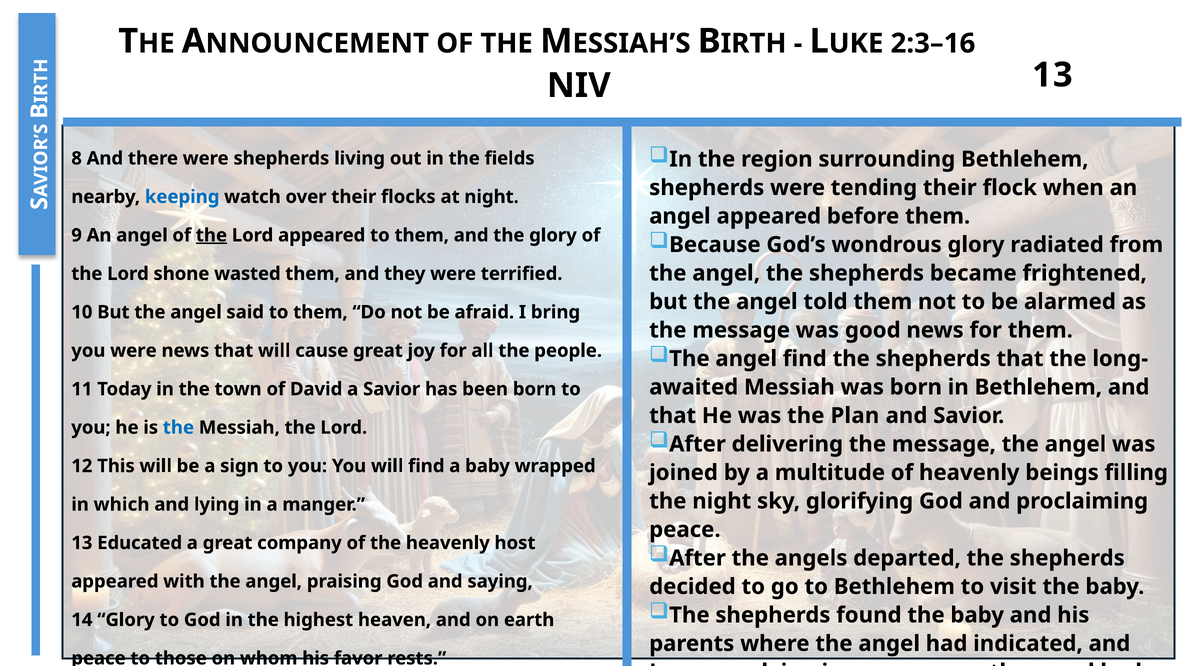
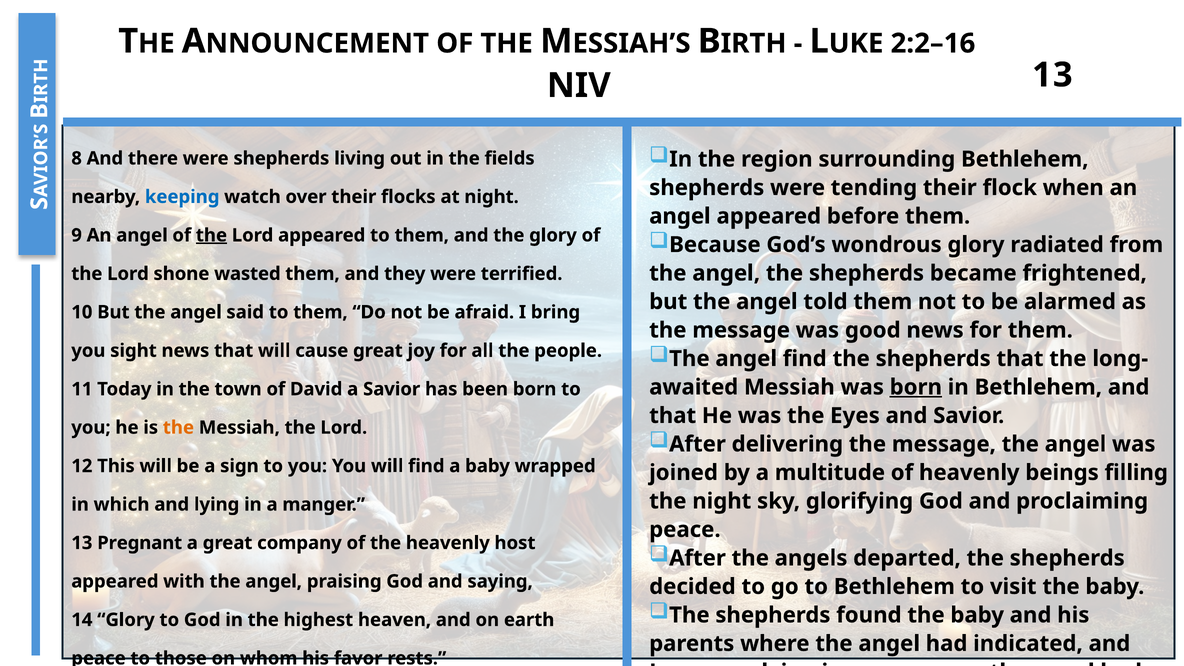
2:3–16: 2:3–16 -> 2:2–16
you were: were -> sight
born at (916, 387) underline: none -> present
Plan: Plan -> Eyes
the at (178, 428) colour: blue -> orange
Educated: Educated -> Pregnant
